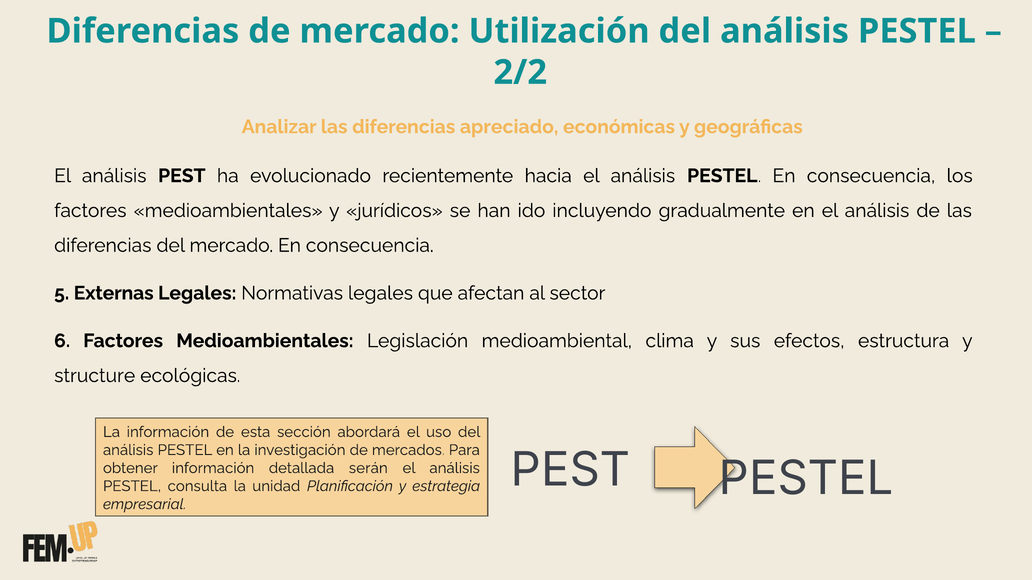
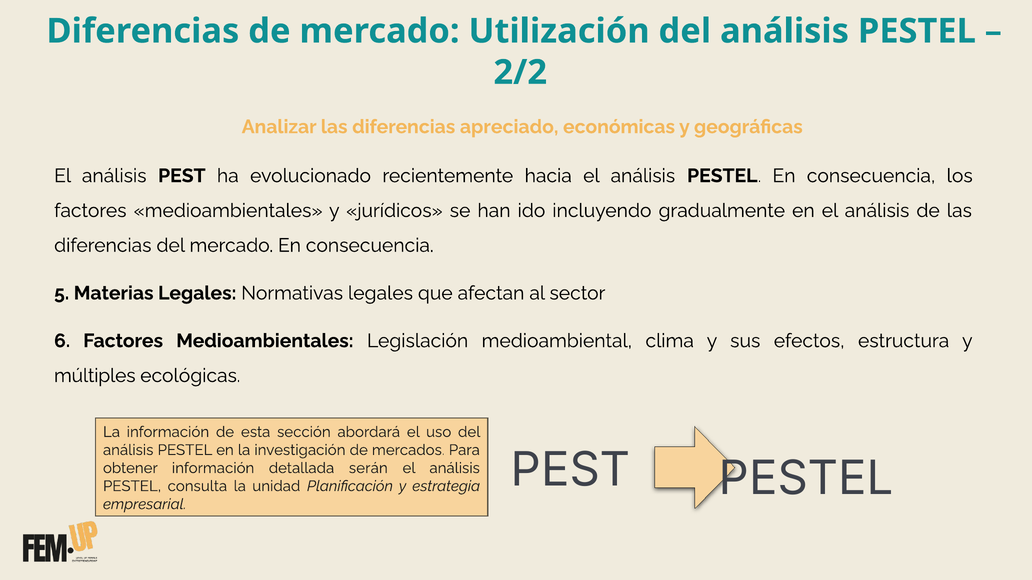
Externas: Externas -> Materias
structure: structure -> múltiples
